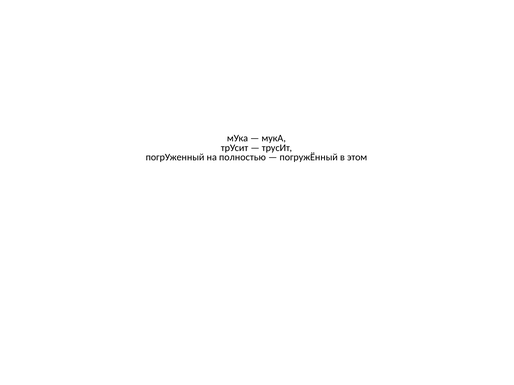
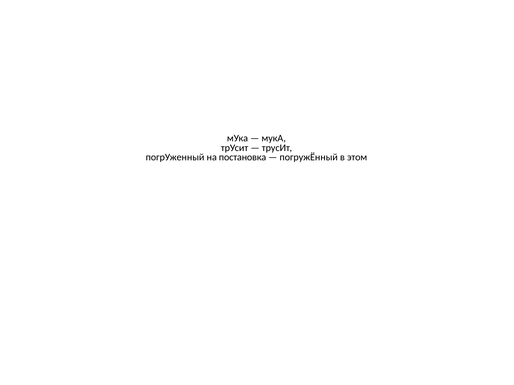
полностью: полностью -> постановка
